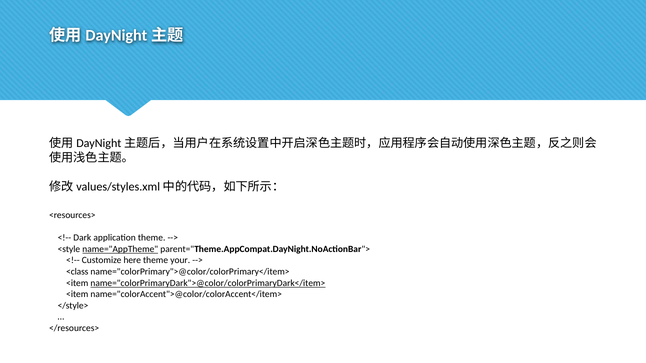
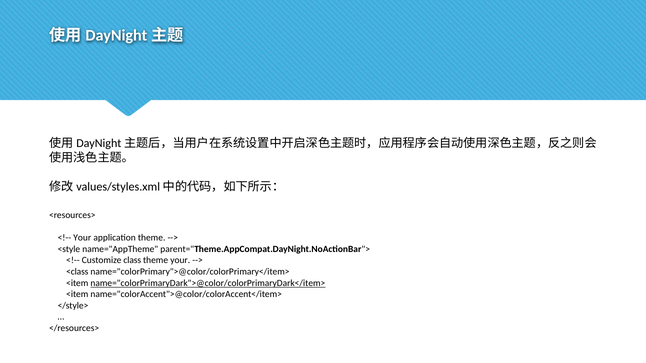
Dark at (82, 238): Dark -> Your
name="AppTheme underline: present -> none
here: here -> class
